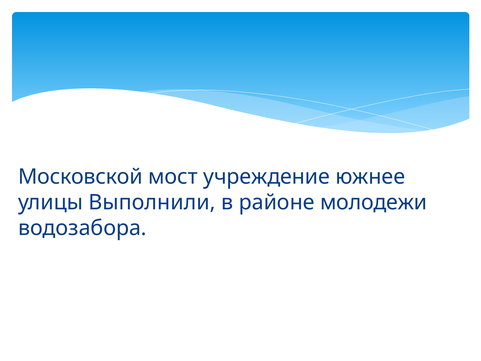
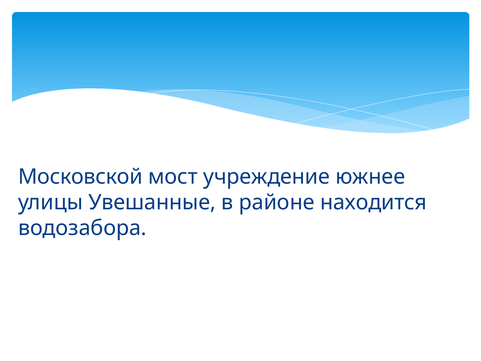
Выполнили: Выполнили -> Увешанные
молодежи: молодежи -> находится
